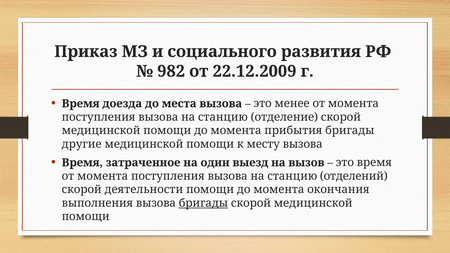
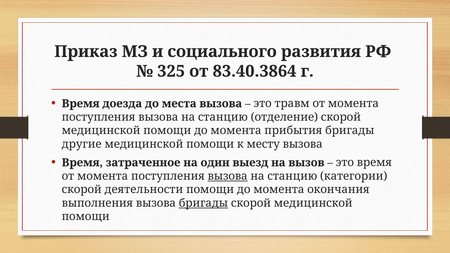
982: 982 -> 325
22.12.2009: 22.12.2009 -> 83.40.3864
менее: менее -> травм
вызова at (228, 176) underline: none -> present
отделений: отделений -> категории
